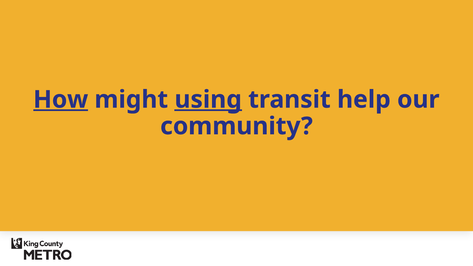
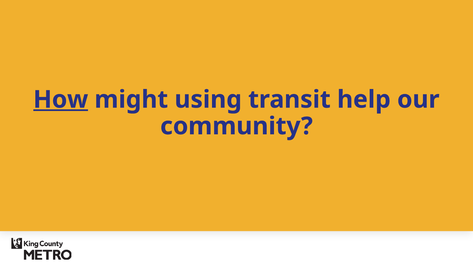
using underline: present -> none
